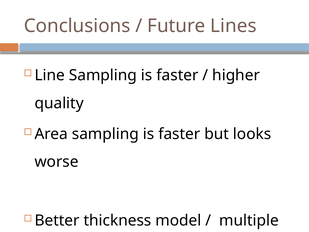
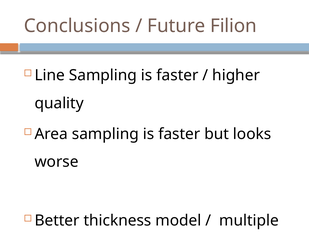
Lines: Lines -> Filion
